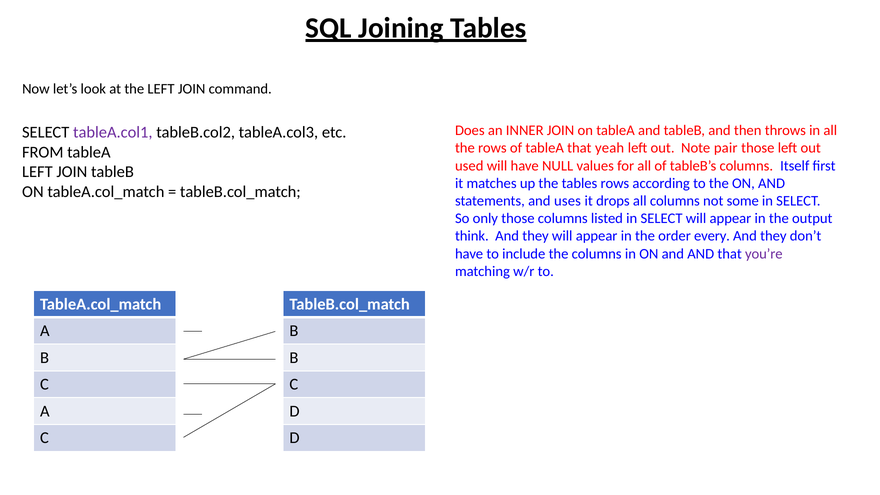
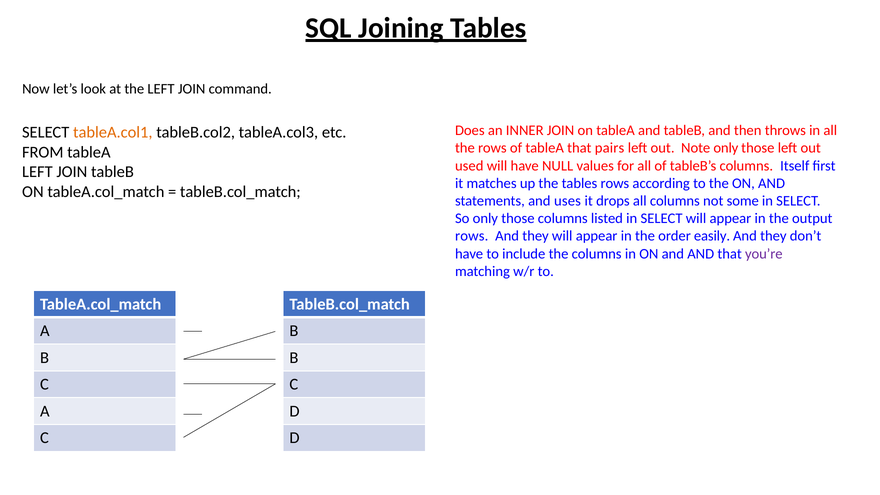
tableA.col1 colour: purple -> orange
yeah: yeah -> pairs
Note pair: pair -> only
think at (472, 236): think -> rows
every: every -> easily
